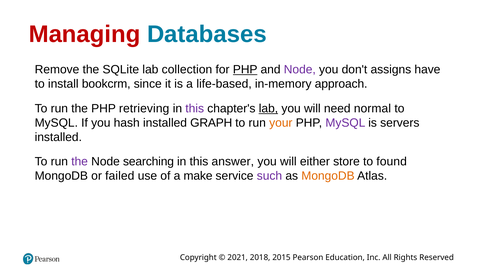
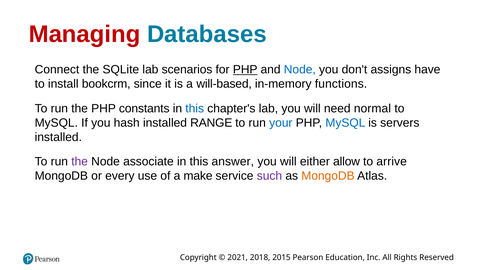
Remove: Remove -> Connect
collection: collection -> scenarios
Node at (300, 69) colour: purple -> blue
life-based: life-based -> will-based
approach: approach -> functions
retrieving: retrieving -> constants
this at (195, 108) colour: purple -> blue
lab at (268, 108) underline: present -> none
GRAPH: GRAPH -> RANGE
your colour: orange -> blue
MySQL at (345, 123) colour: purple -> blue
searching: searching -> associate
store: store -> allow
found: found -> arrive
failed: failed -> every
